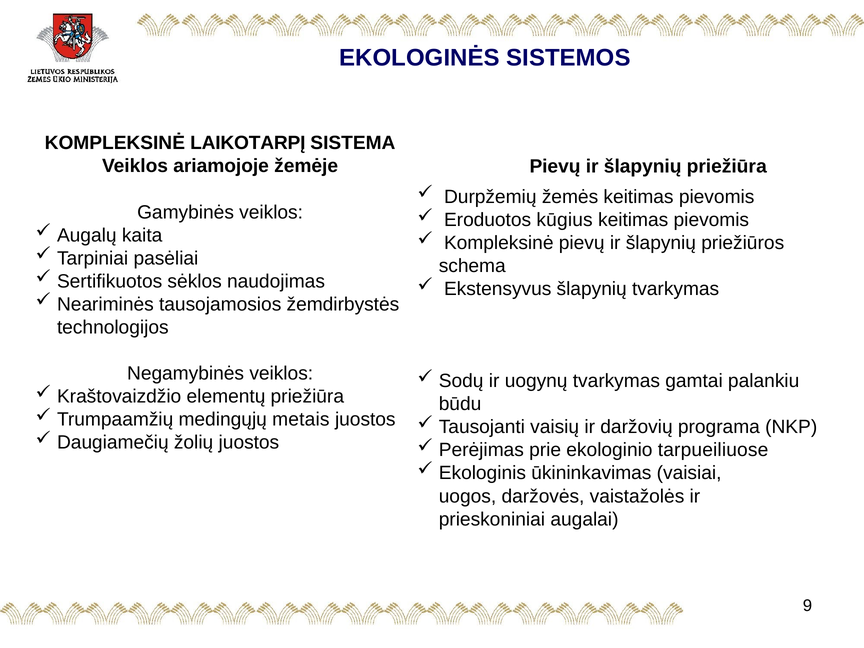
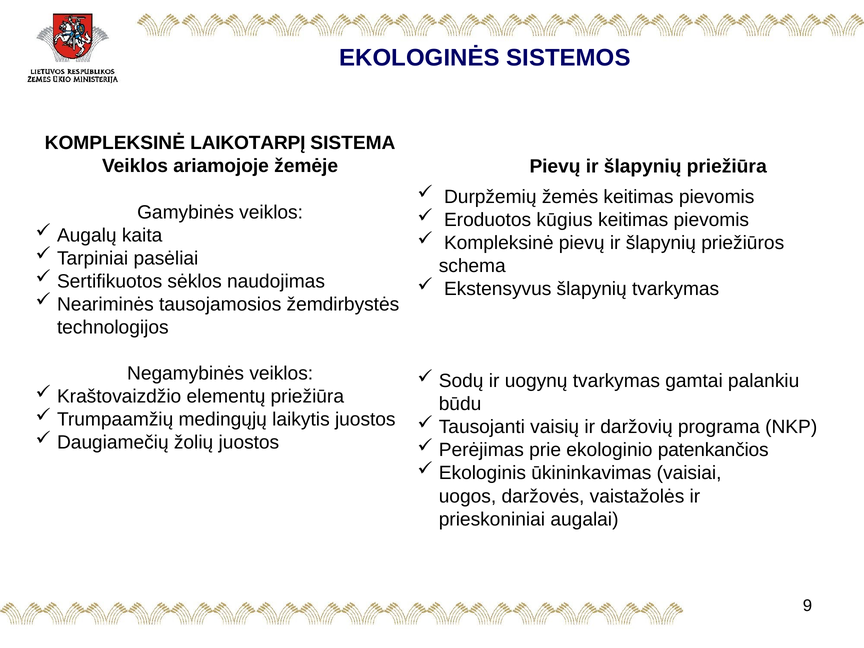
metais: metais -> laikytis
tarpueiliuose: tarpueiliuose -> patenkančios
